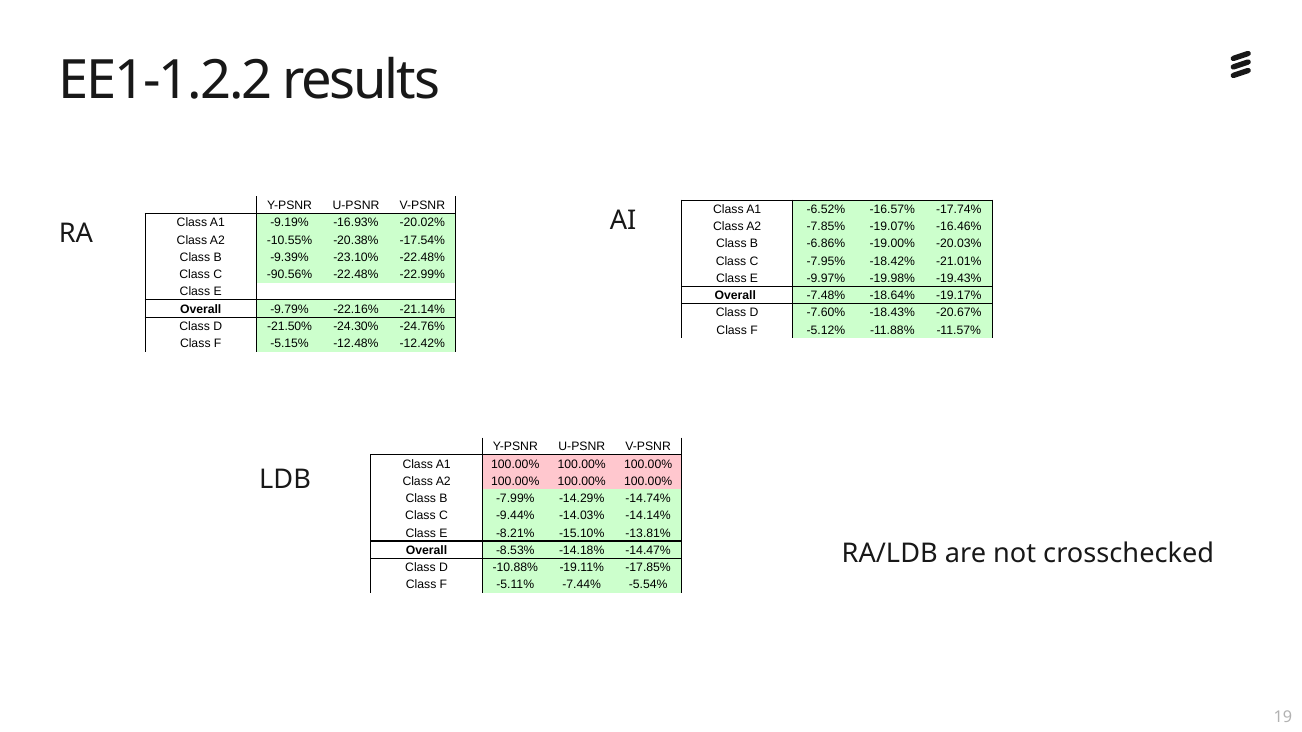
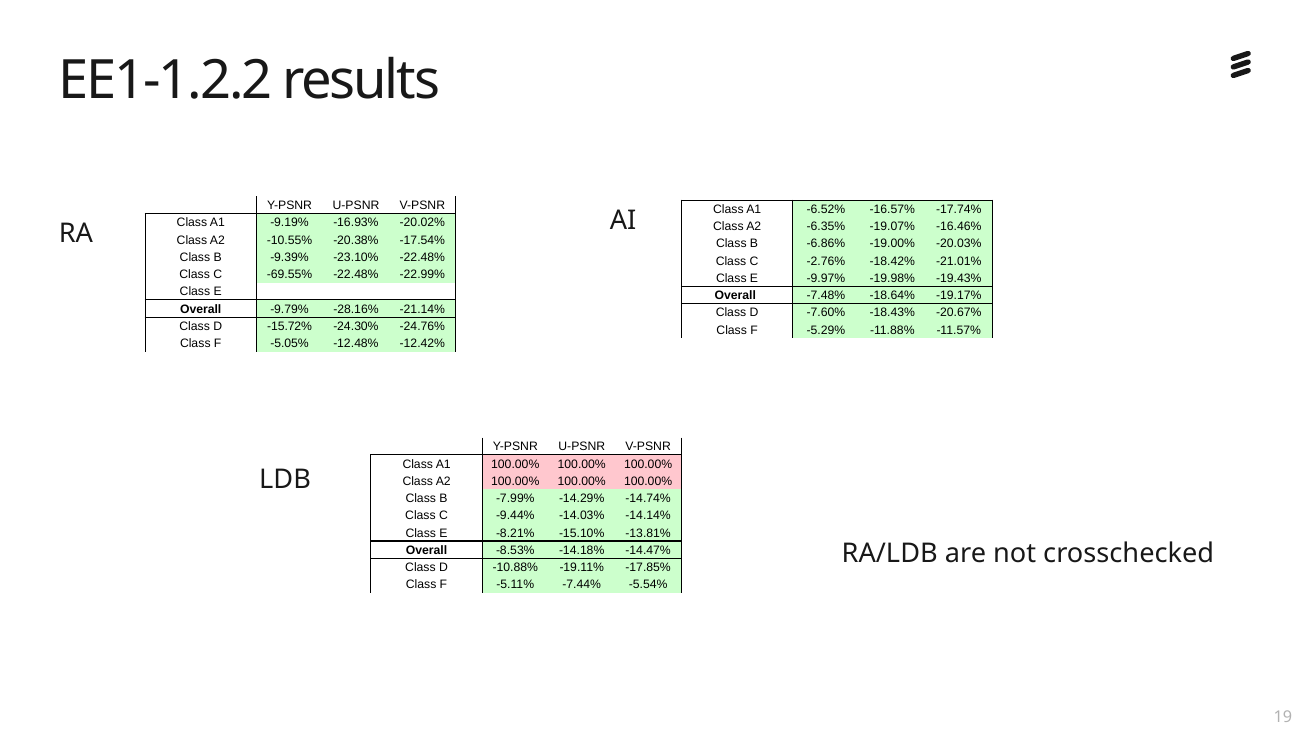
-7.85%: -7.85% -> -6.35%
-7.95%: -7.95% -> -2.76%
-90.56%: -90.56% -> -69.55%
-22.16%: -22.16% -> -28.16%
-21.50%: -21.50% -> -15.72%
-5.12%: -5.12% -> -5.29%
-5.15%: -5.15% -> -5.05%
